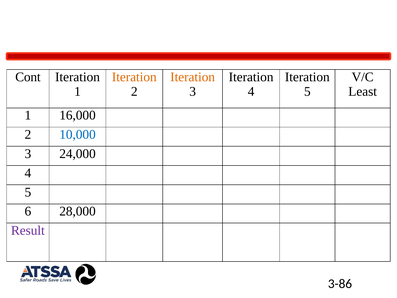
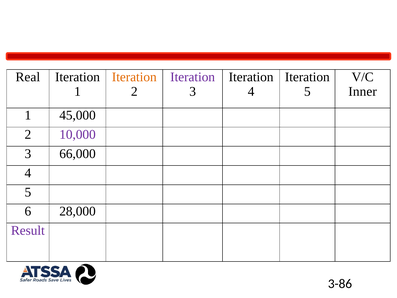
Cont: Cont -> Real
Iteration at (193, 77) colour: orange -> purple
Least: Least -> Inner
16,000: 16,000 -> 45,000
10,000 colour: blue -> purple
24,000: 24,000 -> 66,000
